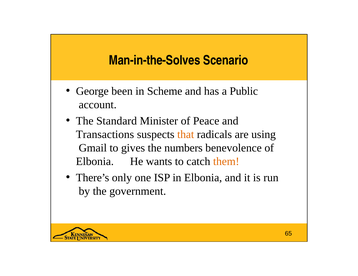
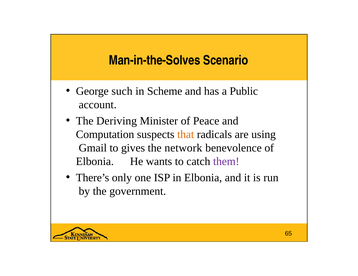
been: been -> such
Standard: Standard -> Deriving
Transactions: Transactions -> Computation
numbers: numbers -> network
them colour: orange -> purple
